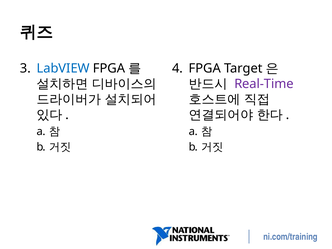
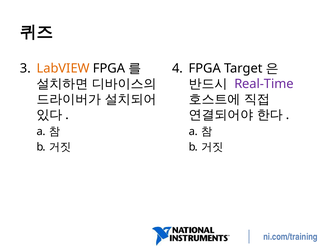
LabVIEW colour: blue -> orange
